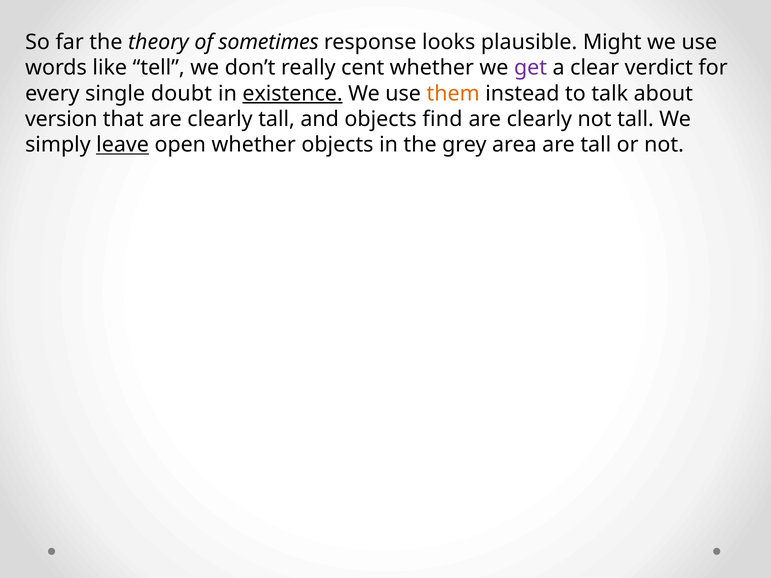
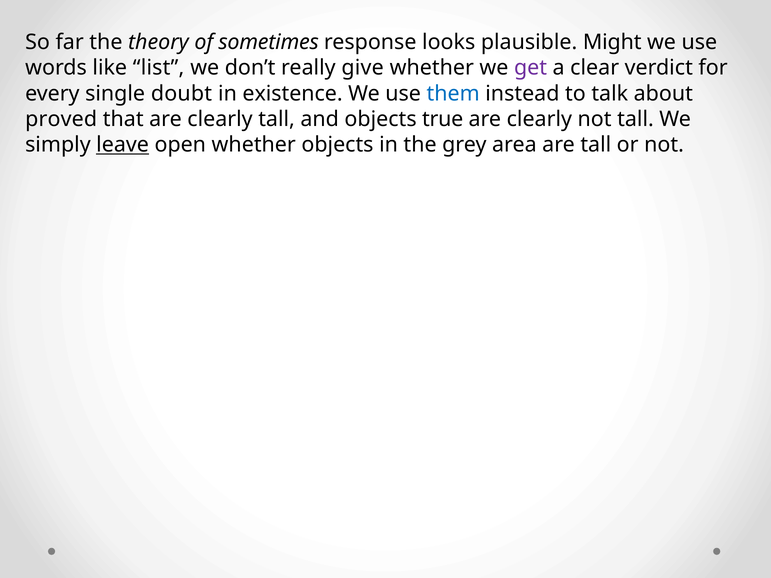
tell: tell -> list
cent: cent -> give
existence underline: present -> none
them colour: orange -> blue
version: version -> proved
find: find -> true
